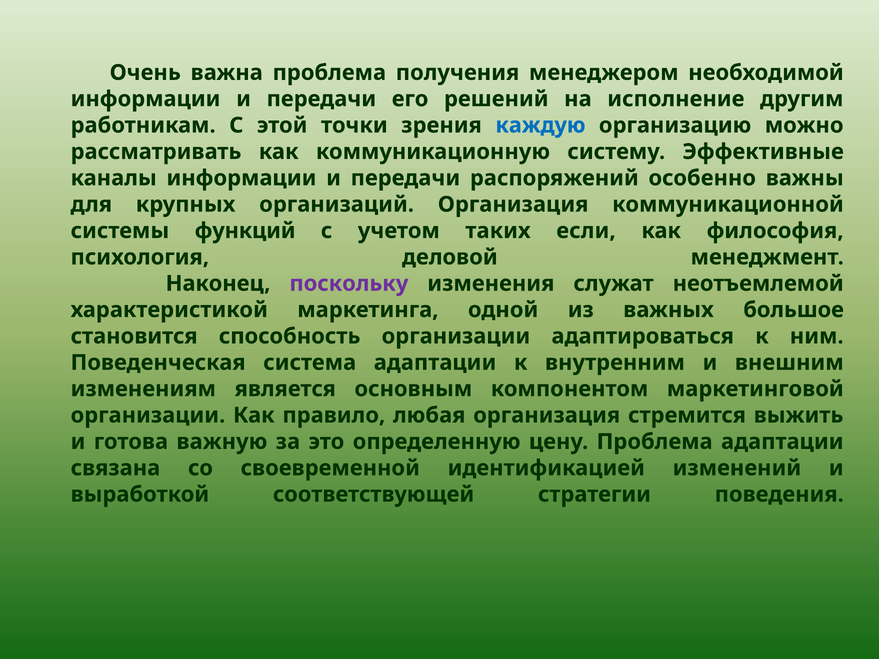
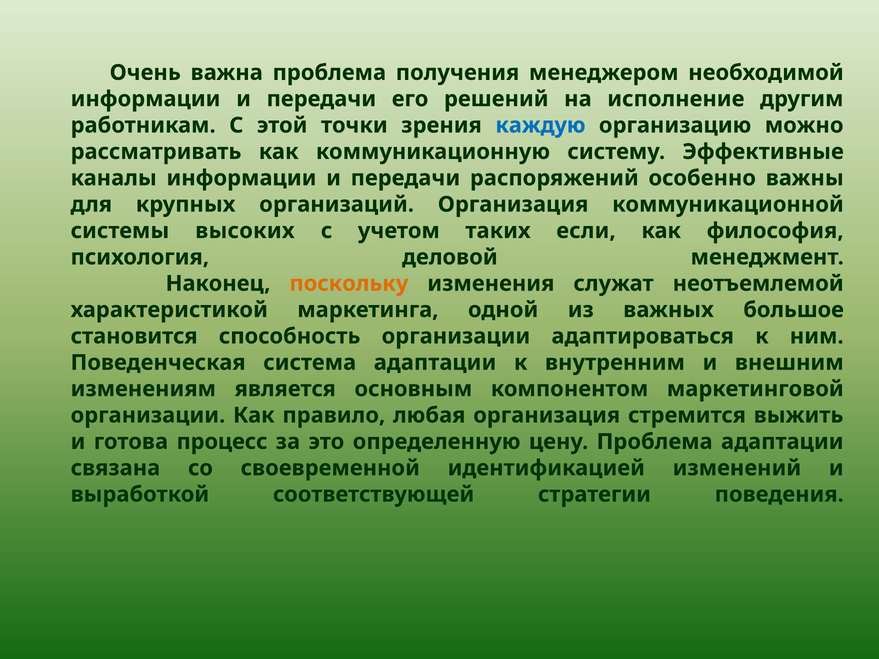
функций: функций -> высоких
поскольку colour: purple -> orange
важную: важную -> процесс
